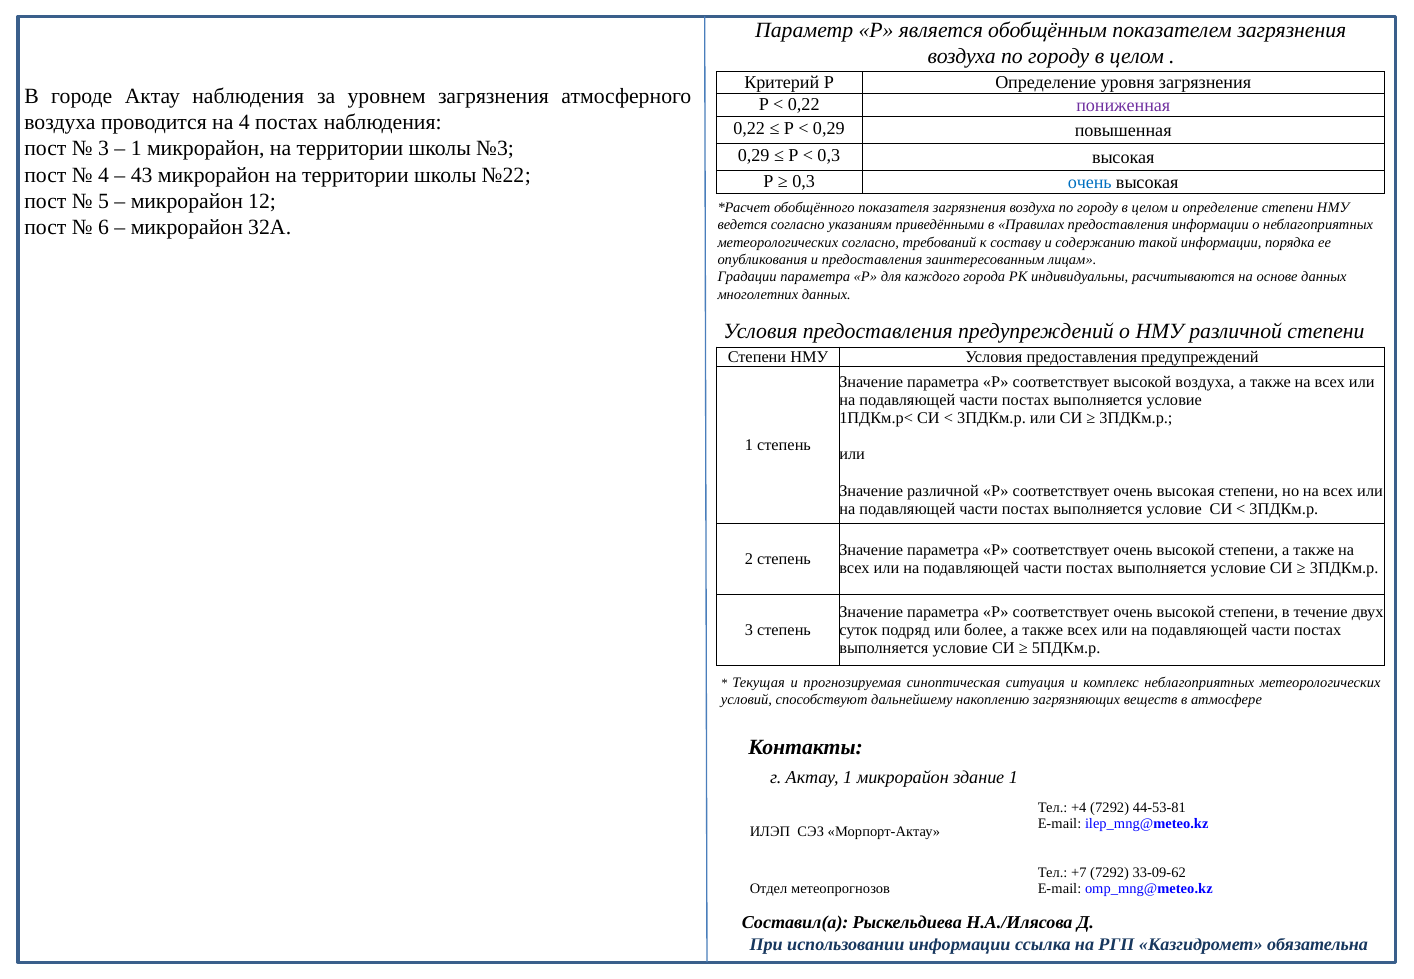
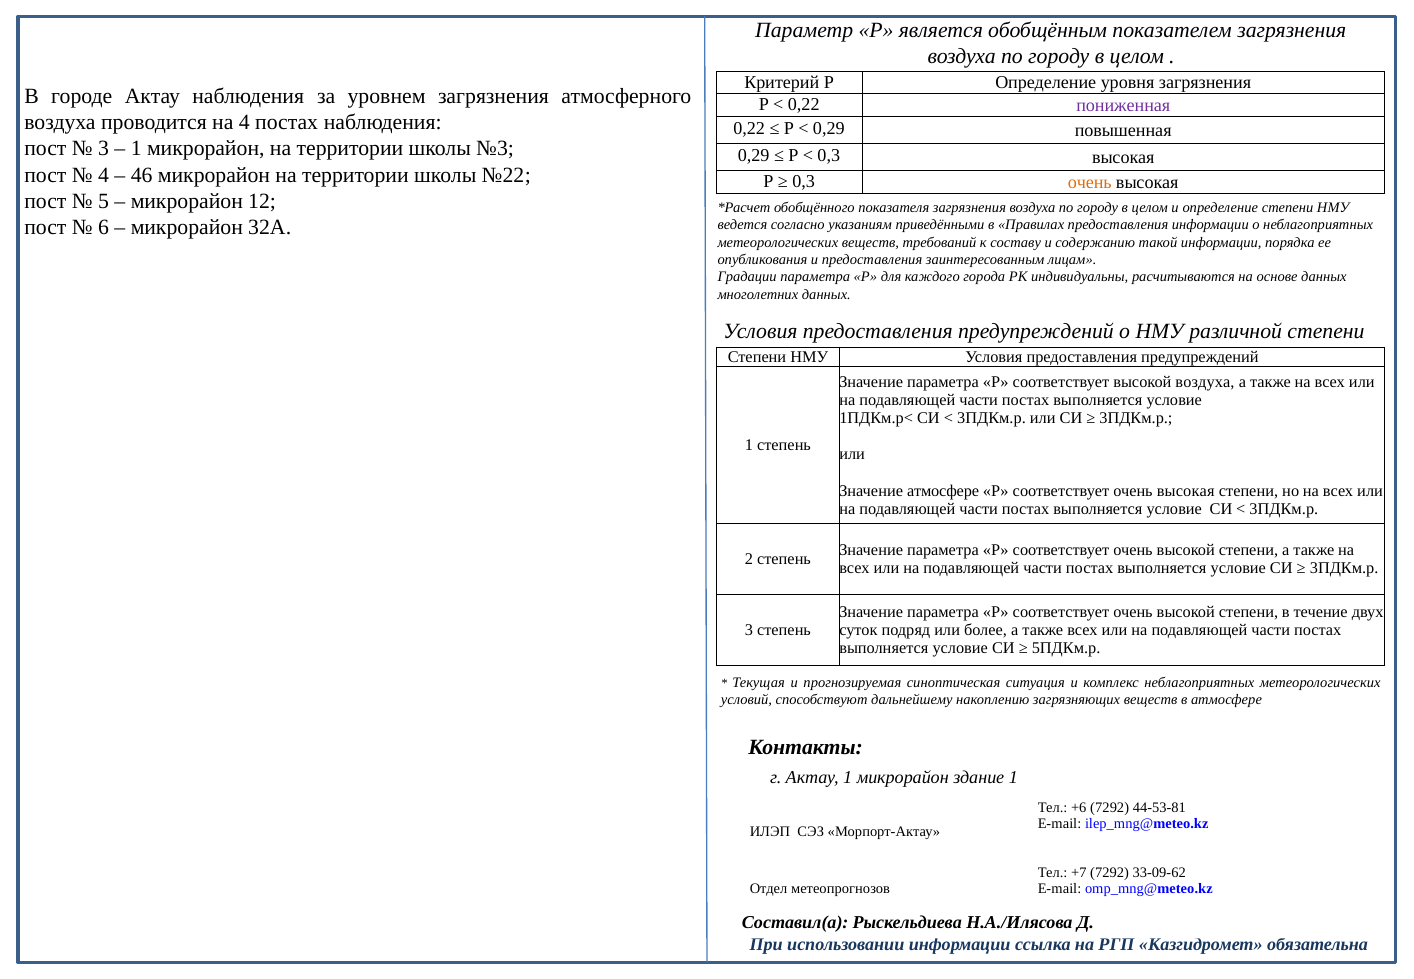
43: 43 -> 46
очень at (1090, 182) colour: blue -> orange
метеорологических согласно: согласно -> веществ
Значение различной: различной -> атмосфере
+4: +4 -> +6
